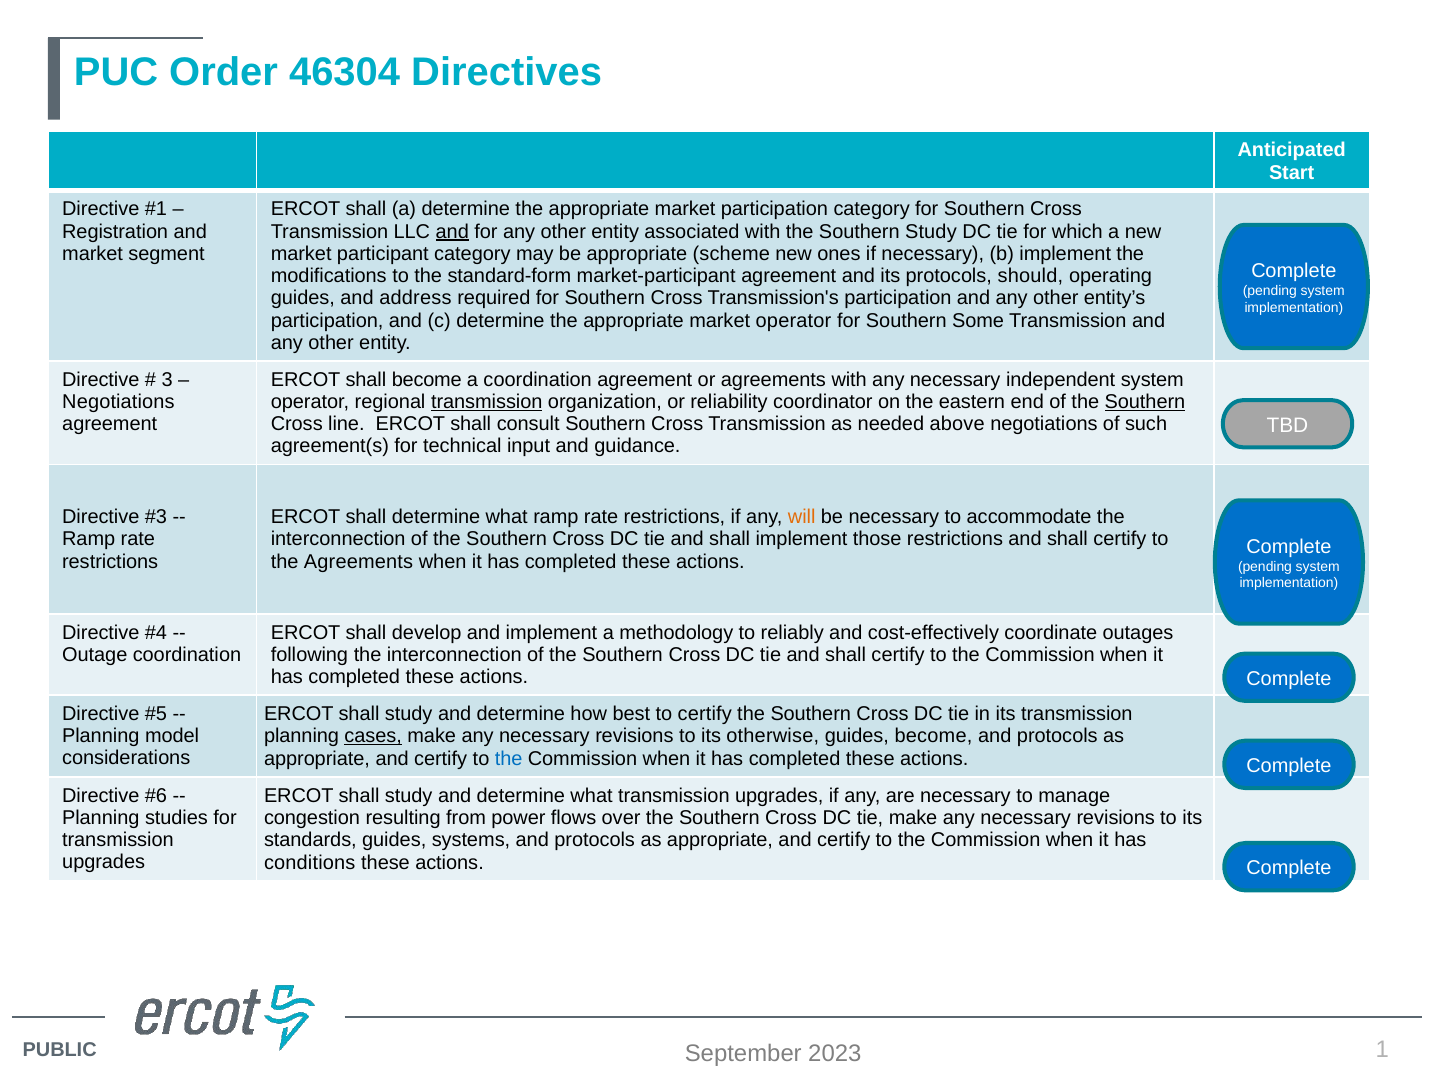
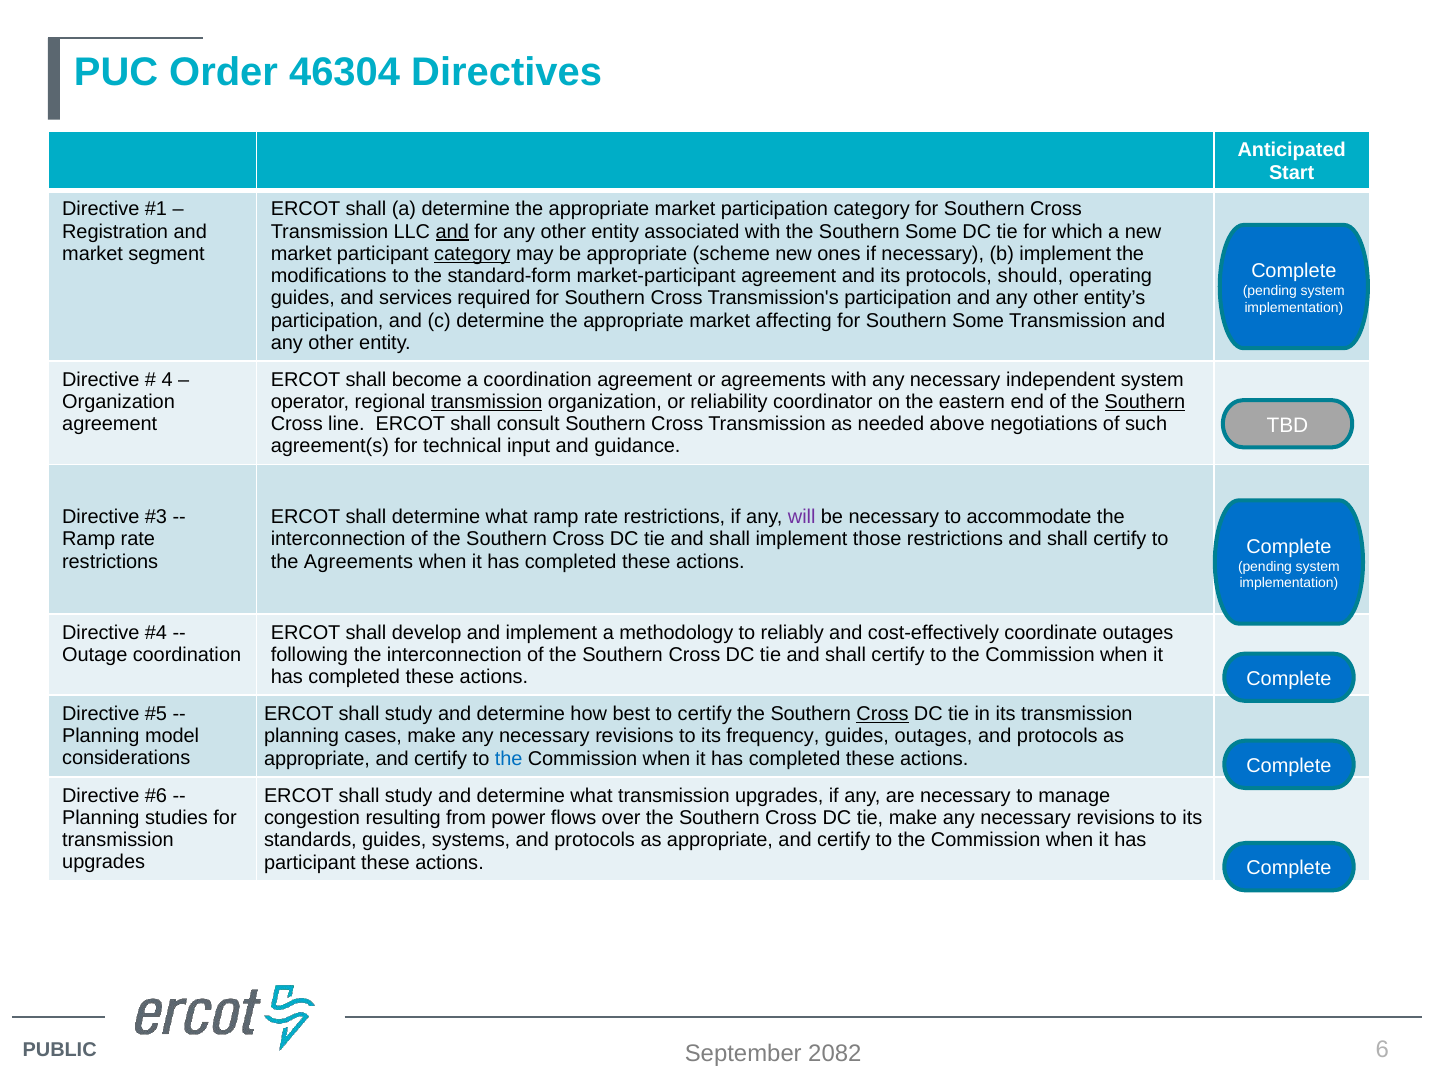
the Southern Study: Study -> Some
category at (472, 254) underline: none -> present
address: address -> services
market operator: operator -> affecting
3: 3 -> 4
Negotiations at (118, 402): Negotiations -> Organization
will colour: orange -> purple
Cross at (883, 714) underline: none -> present
cases underline: present -> none
otherwise: otherwise -> frequency
guides become: become -> outages
conditions at (310, 863): conditions -> participant
1: 1 -> 6
2023: 2023 -> 2082
